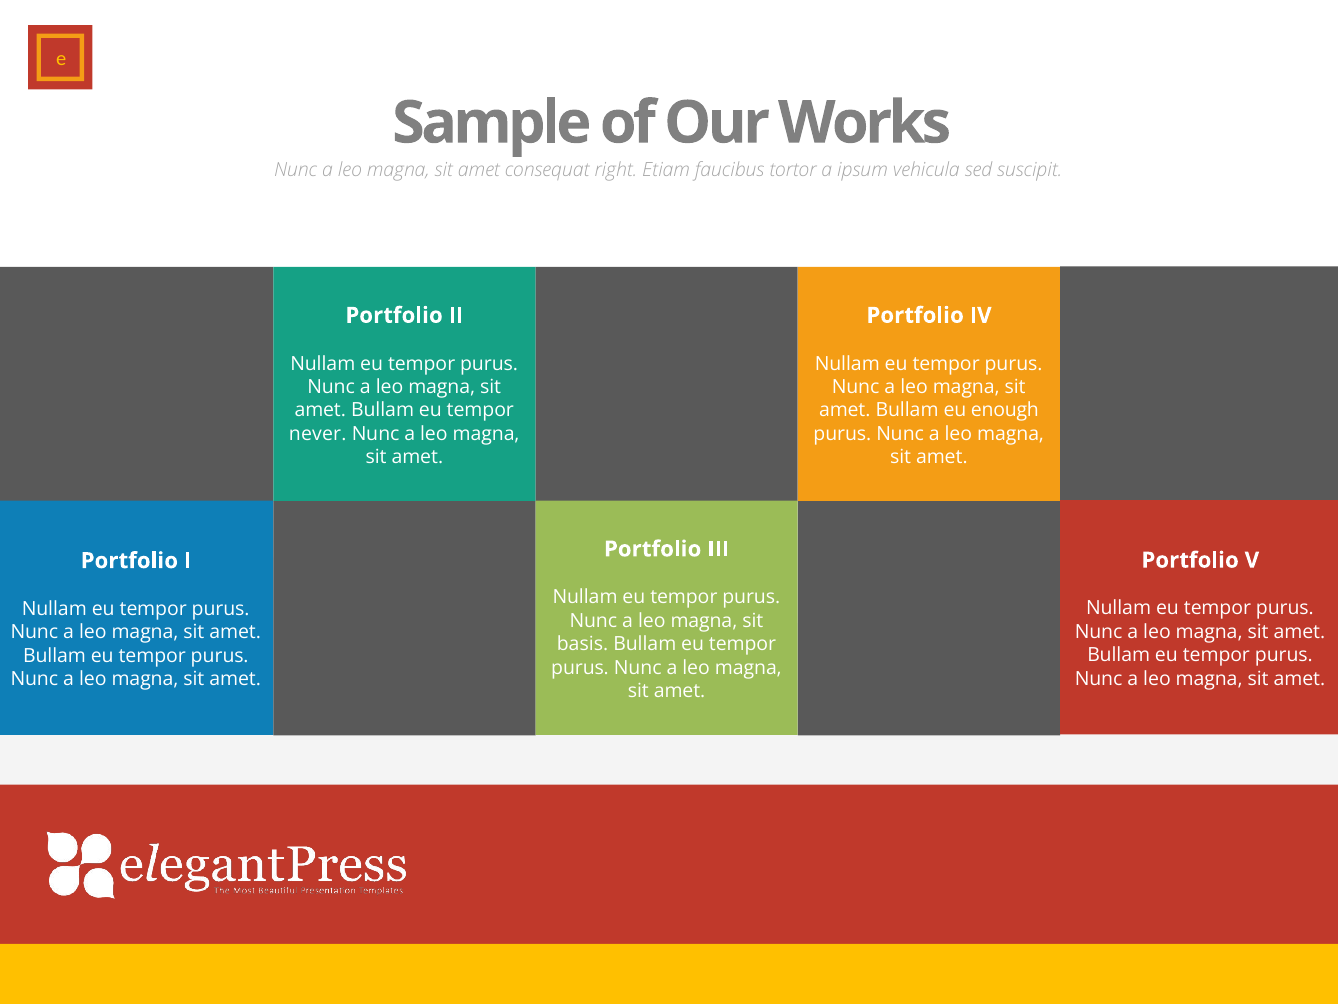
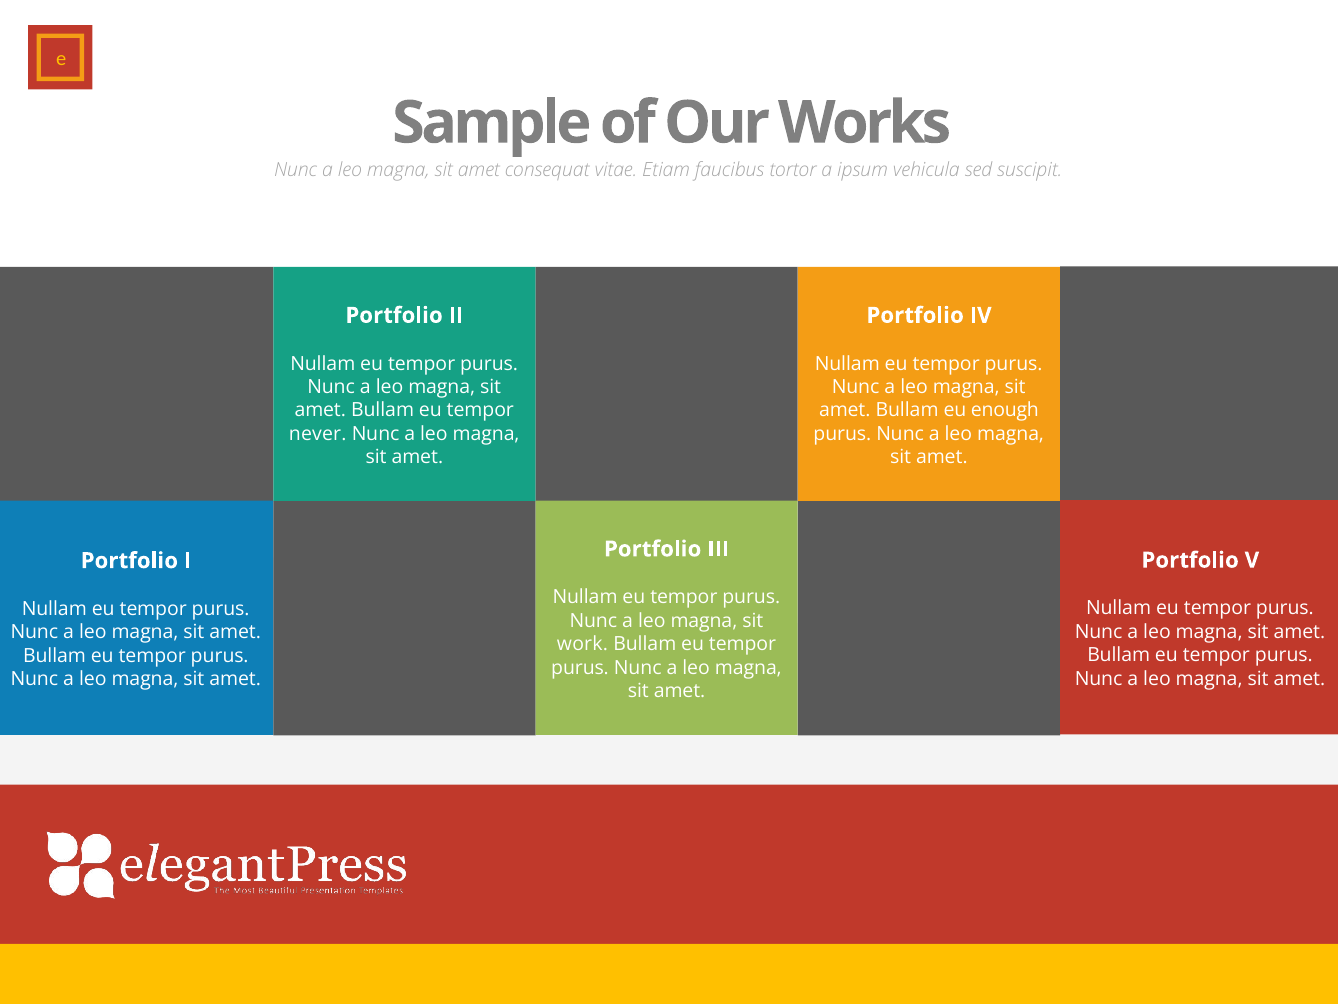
right: right -> vitae
basis: basis -> work
